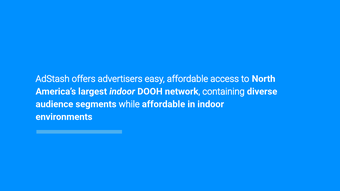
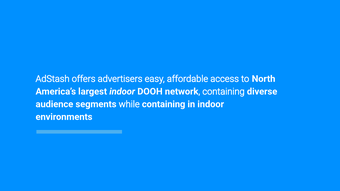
while affordable: affordable -> containing
